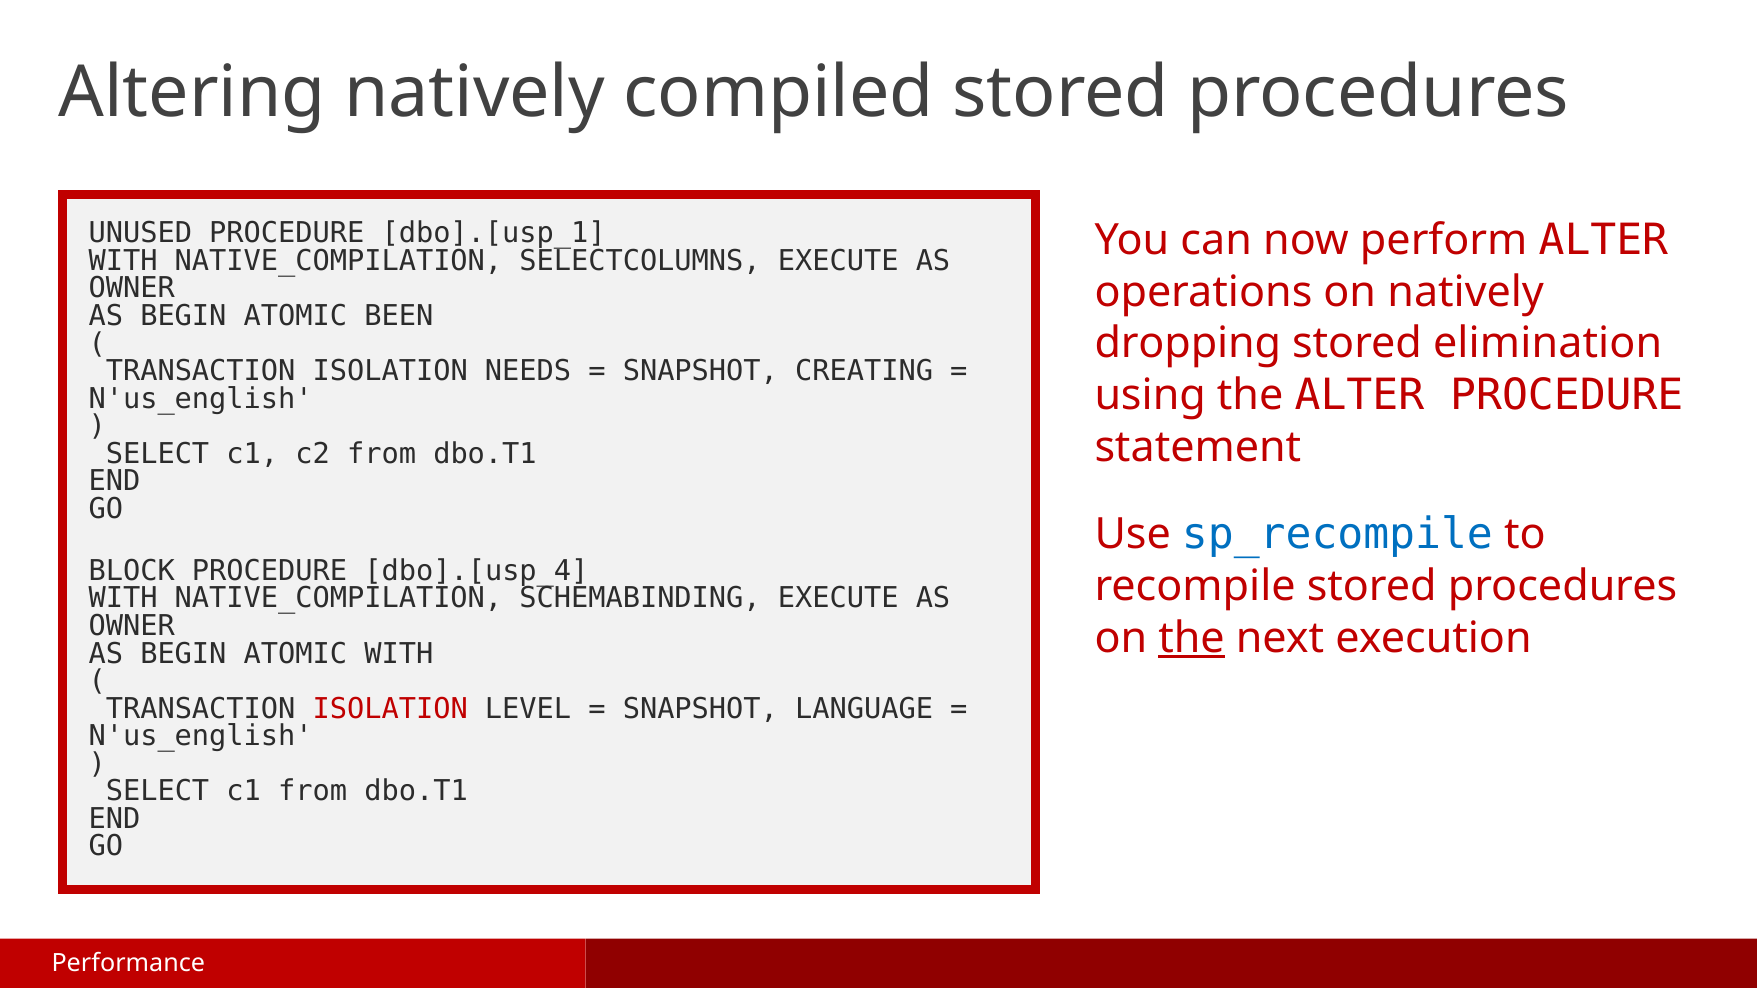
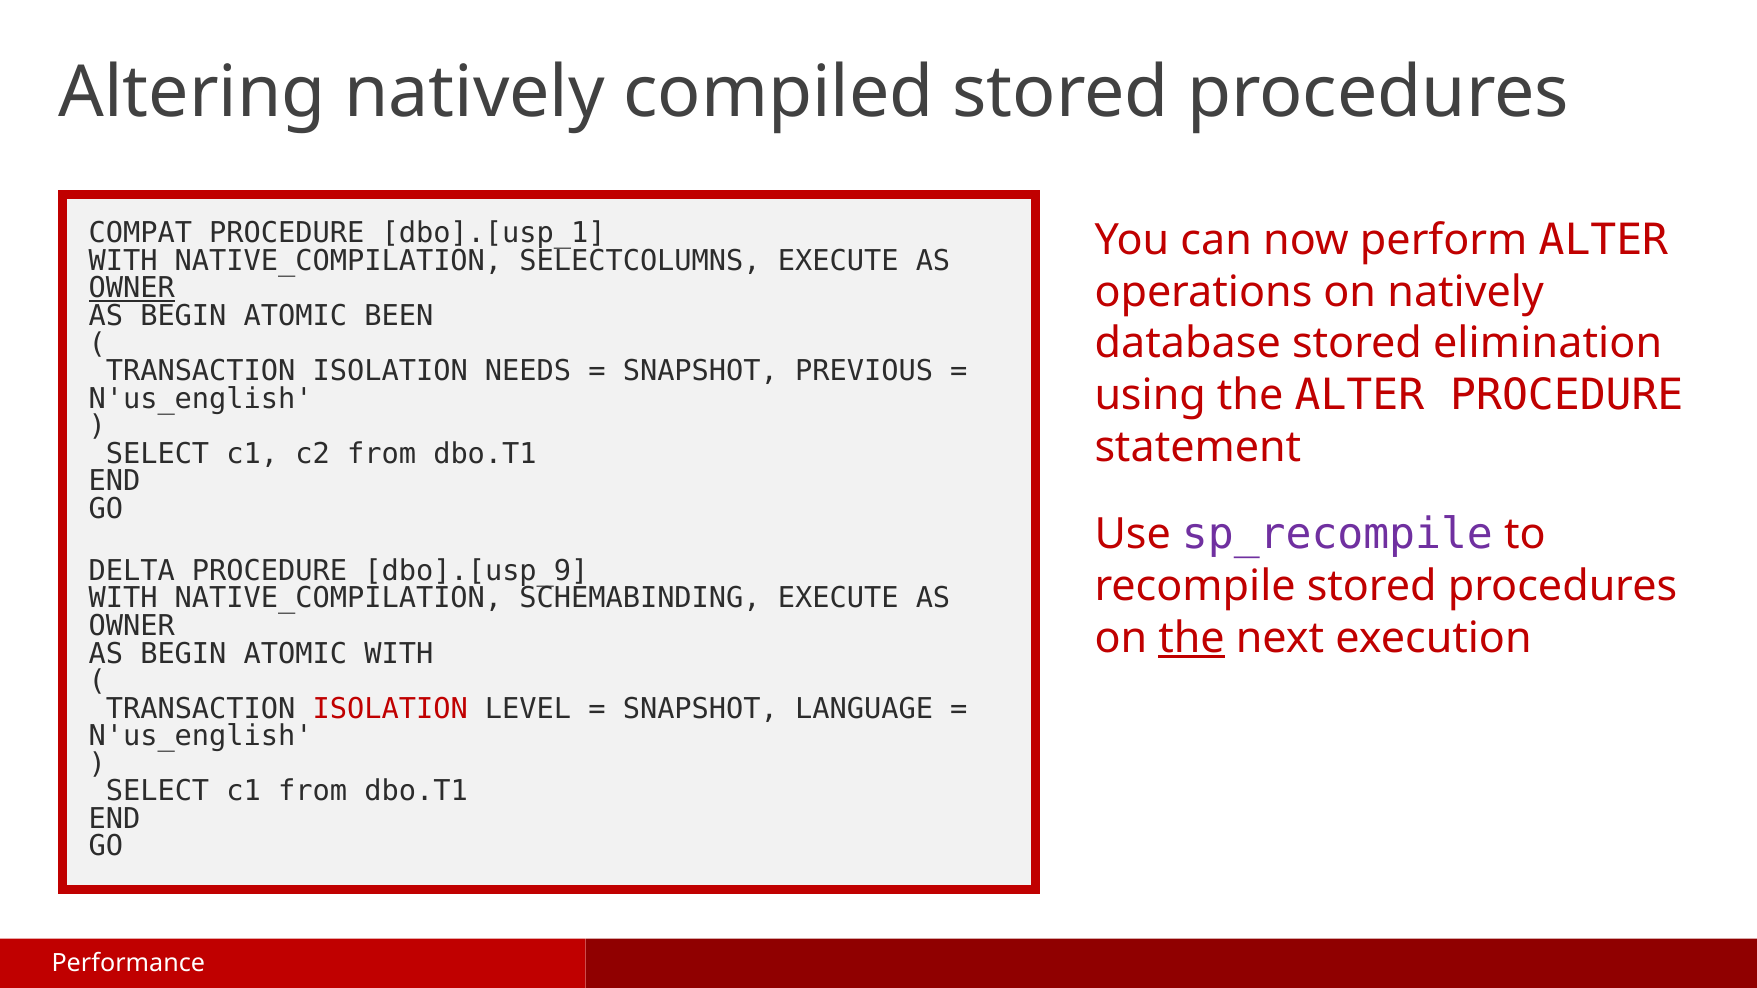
UNUSED: UNUSED -> COMPAT
OWNER at (132, 288) underline: none -> present
dropping: dropping -> database
CREATING: CREATING -> PREVIOUS
sp_recompile colour: blue -> purple
BLOCK: BLOCK -> DELTA
dbo].[usp_4: dbo].[usp_4 -> dbo].[usp_9
